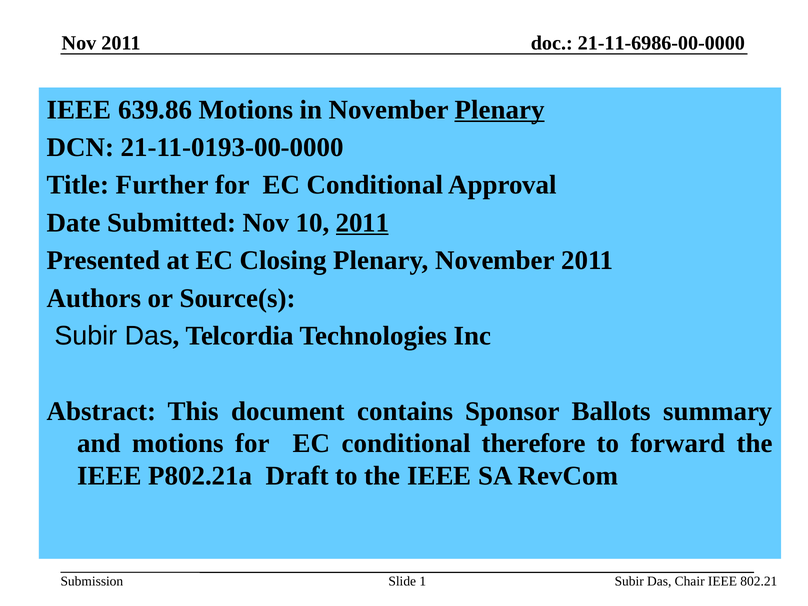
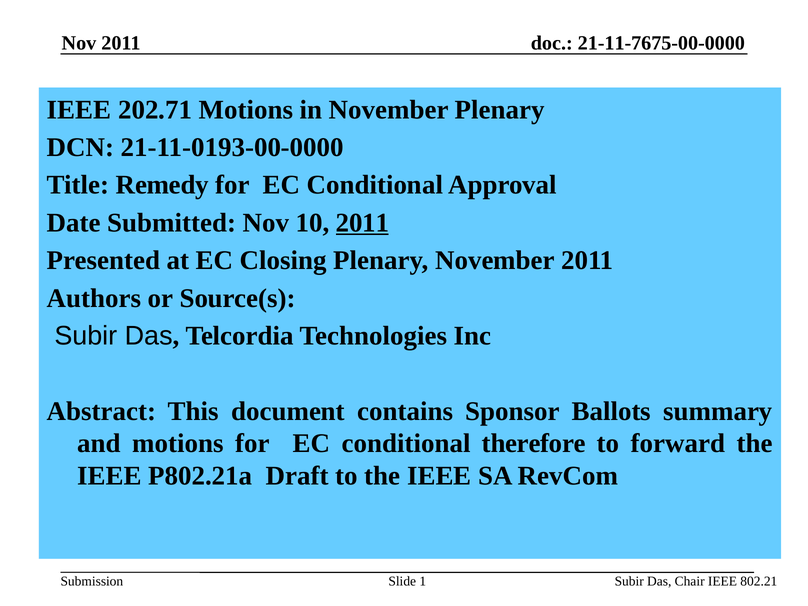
21-11-6986-00-0000: 21-11-6986-00-0000 -> 21-11-7675-00-0000
639.86: 639.86 -> 202.71
Plenary at (500, 110) underline: present -> none
Further: Further -> Remedy
